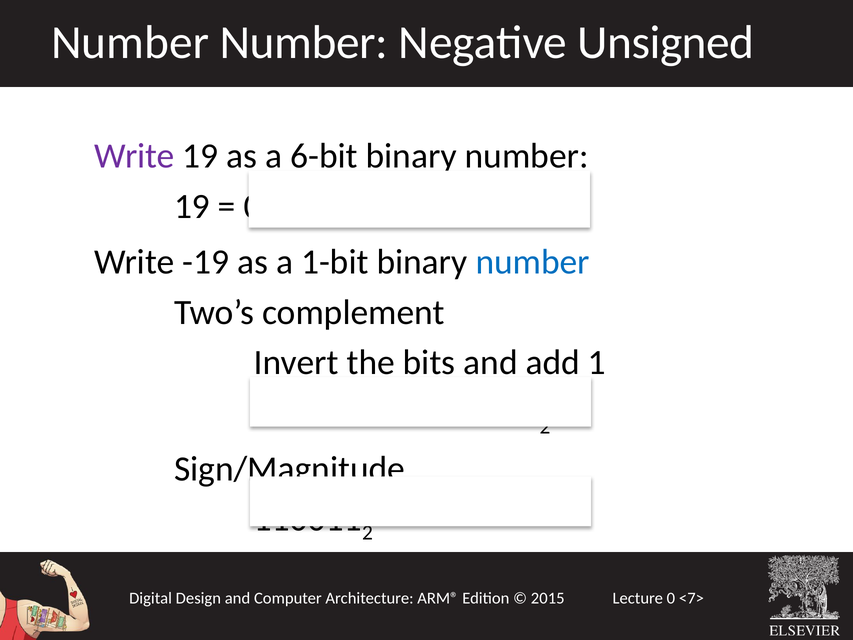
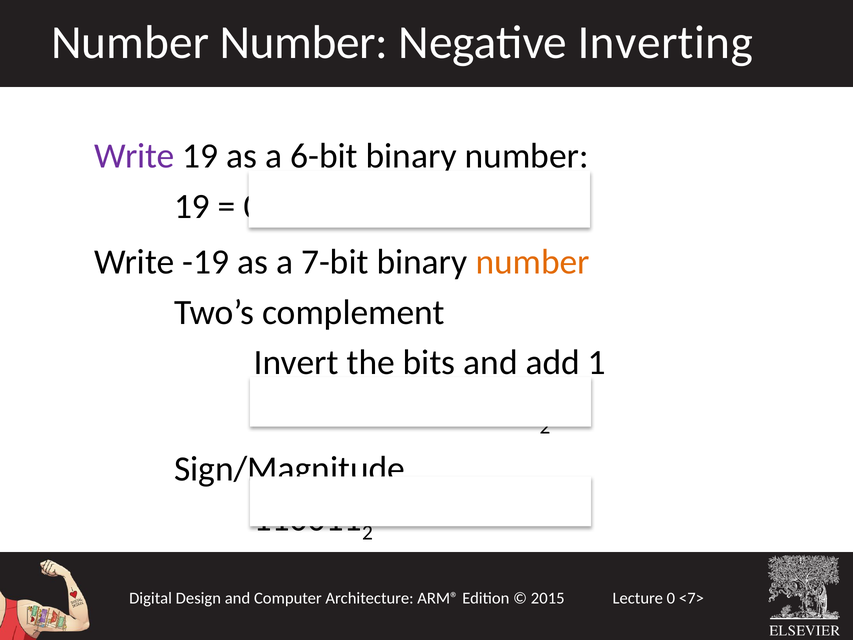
Unsigned: Unsigned -> Inverting
1-bit: 1-bit -> 7-bit
number at (533, 262) colour: blue -> orange
